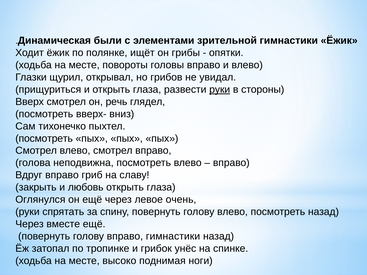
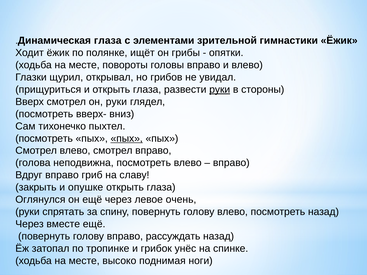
.Динамическая были: были -> глаза
он речь: речь -> руки
пых at (127, 139) underline: none -> present
любовь: любовь -> опушке
вправо гимнастики: гимнастики -> рассуждать
